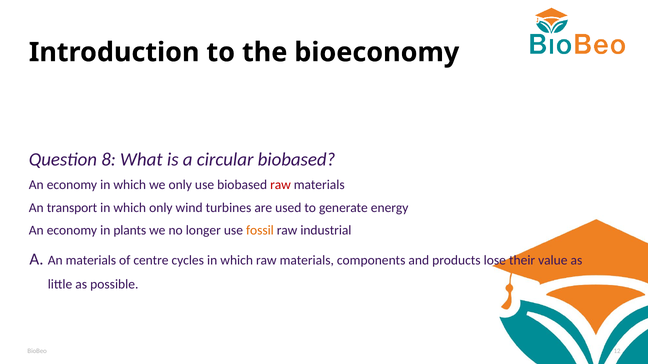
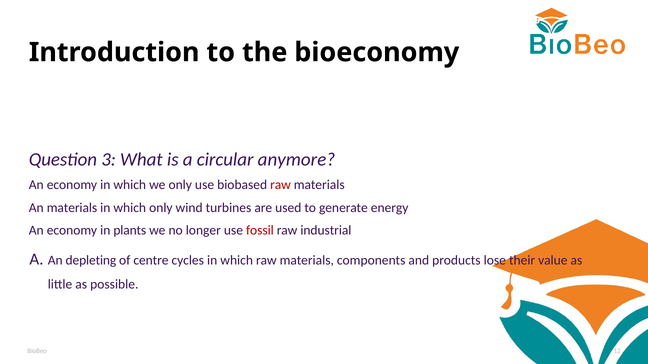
8: 8 -> 3
circular biobased: biobased -> anymore
An transport: transport -> materials
fossil colour: orange -> red
An materials: materials -> depleting
